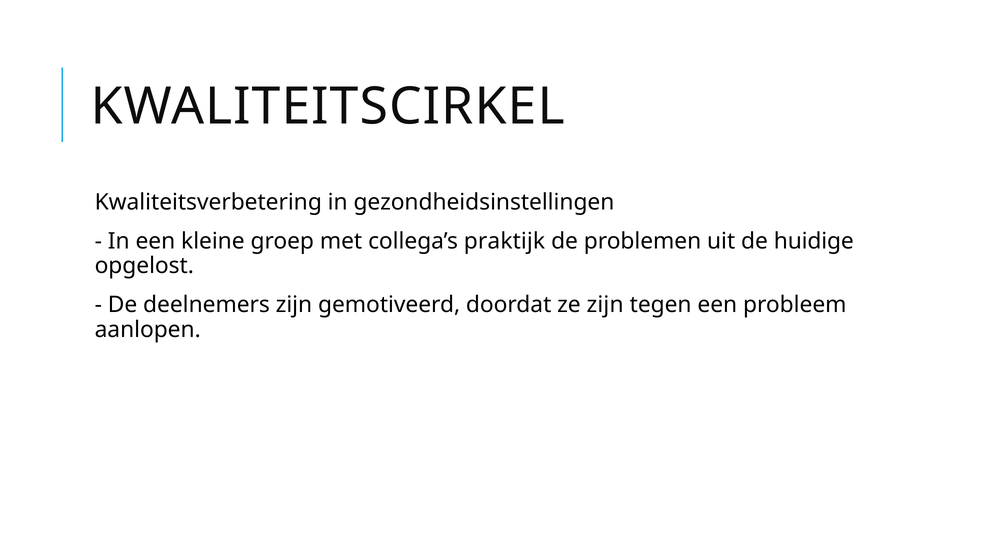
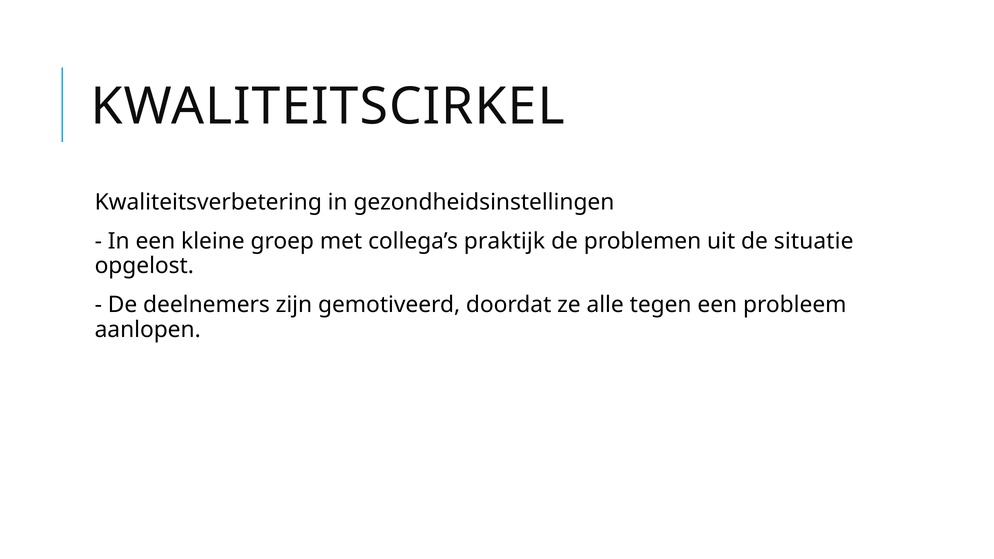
huidige: huidige -> situatie
ze zijn: zijn -> alle
